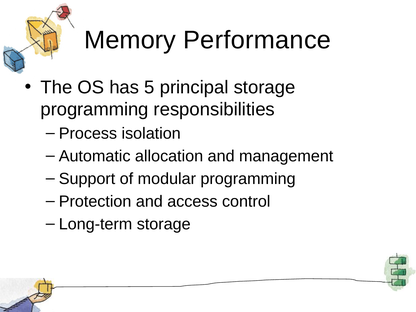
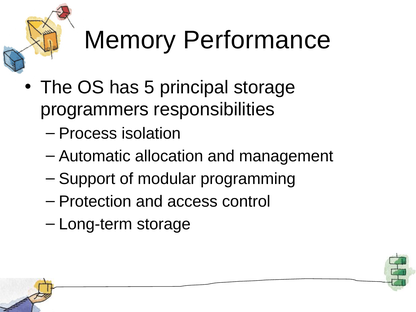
programming at (95, 109): programming -> programmers
